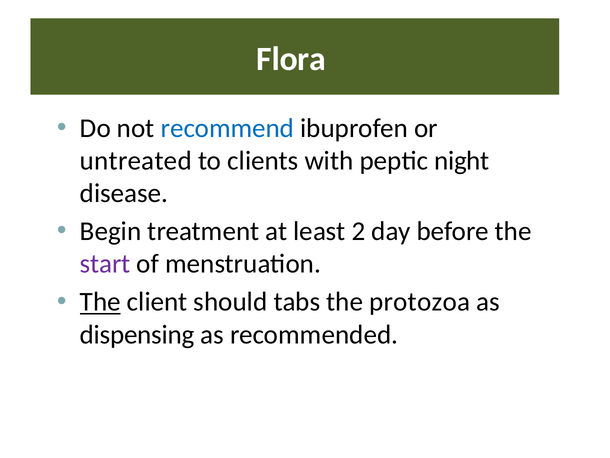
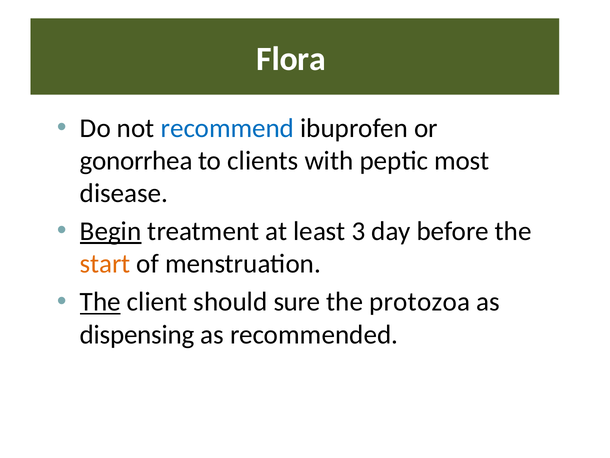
untreated: untreated -> gonorrhea
night: night -> most
Begin underline: none -> present
2: 2 -> 3
start colour: purple -> orange
tabs: tabs -> sure
